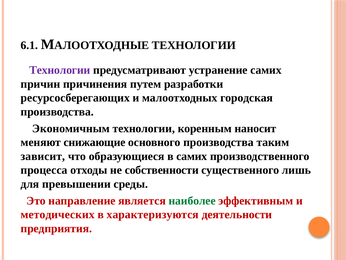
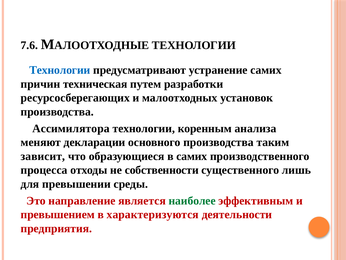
6.1: 6.1 -> 7.6
Технологии at (60, 70) colour: purple -> blue
причинения: причинения -> техническая
городская: городская -> установок
Экономичным: Экономичным -> Ассимилятора
наносит: наносит -> анализа
снижающие: снижающие -> декларации
методических: методических -> превышением
